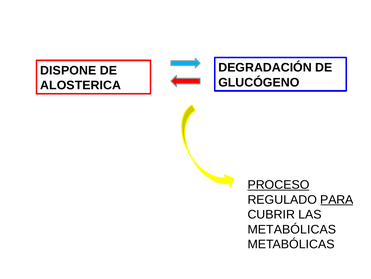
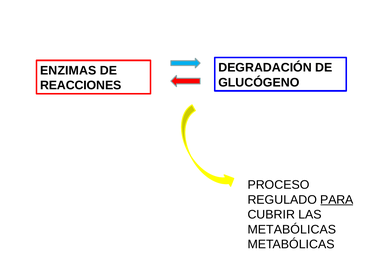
DISPONE: DISPONE -> ENZIMAS
ALOSTERICA: ALOSTERICA -> REACCIONES
PROCESO underline: present -> none
